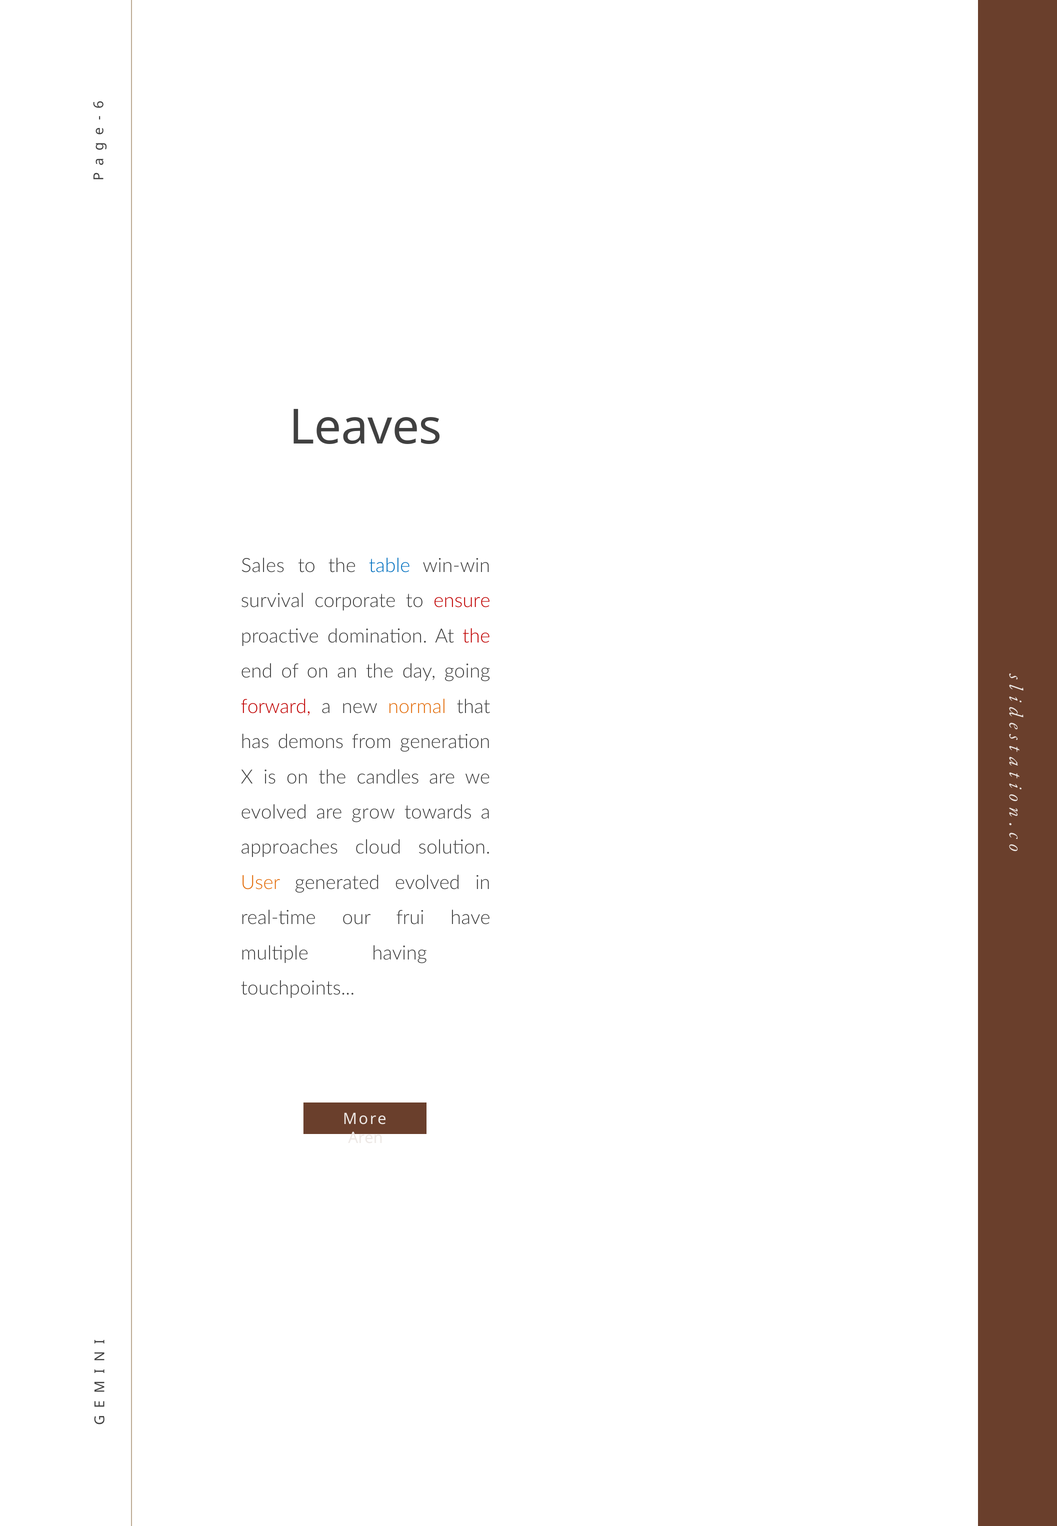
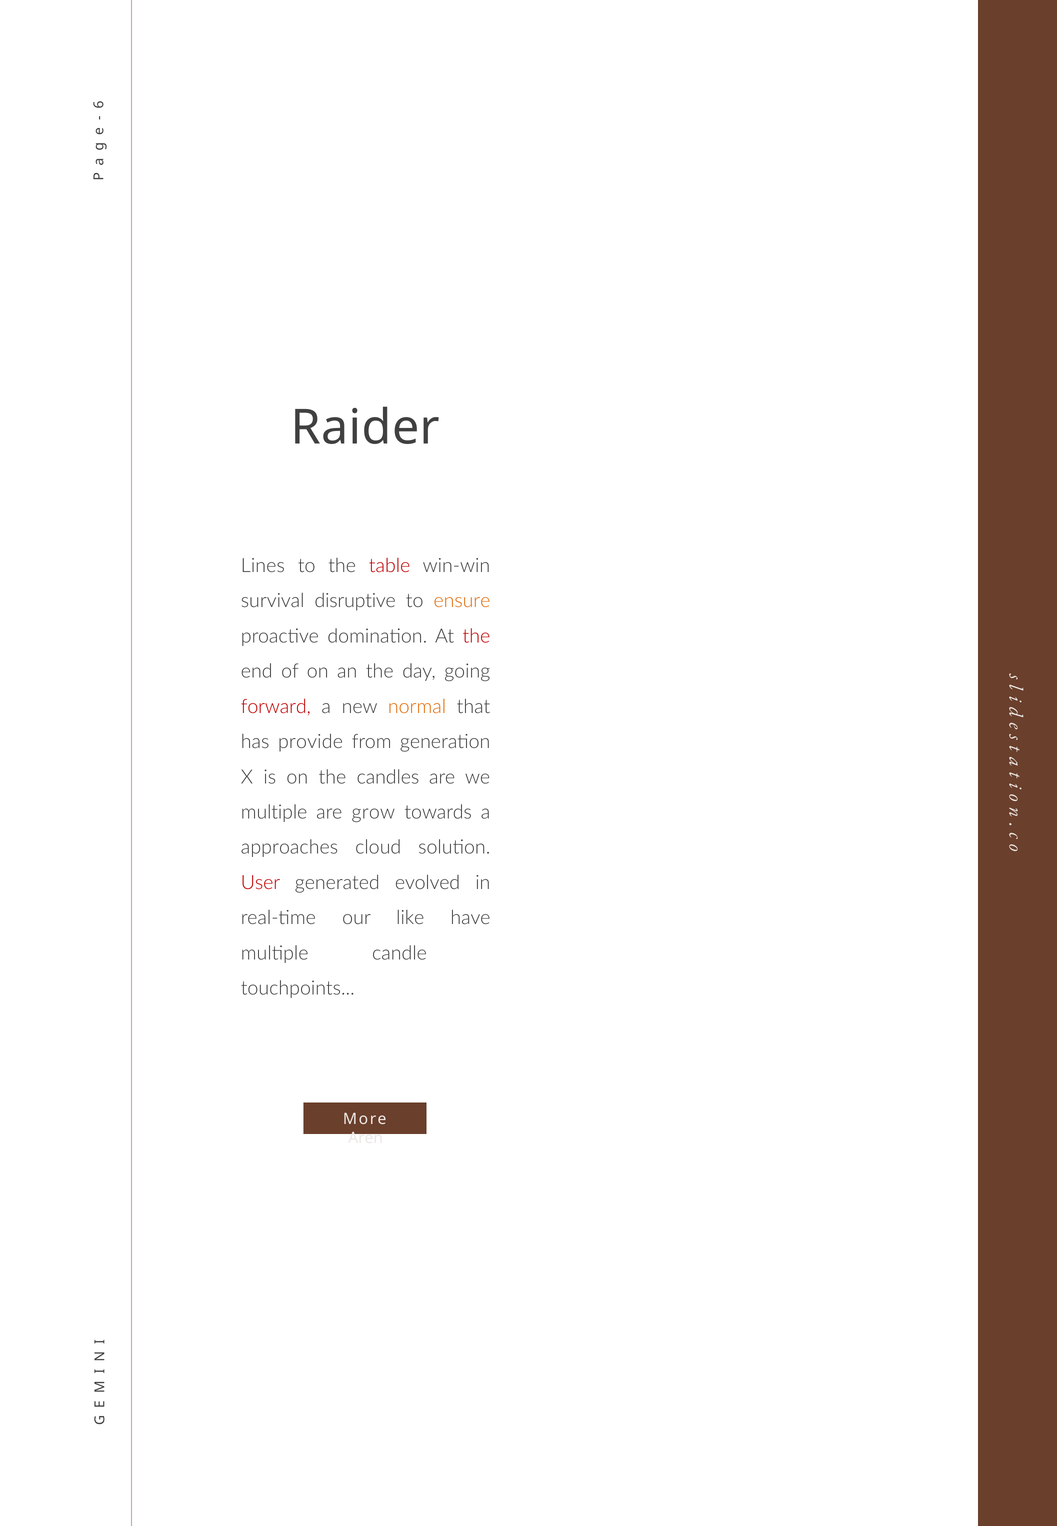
Leaves: Leaves -> Raider
Sales: Sales -> Lines
table colour: blue -> red
corporate: corporate -> disruptive
ensure colour: red -> orange
demons: demons -> provide
evolved at (274, 813): evolved -> multiple
User colour: orange -> red
frui: frui -> like
having: having -> candle
